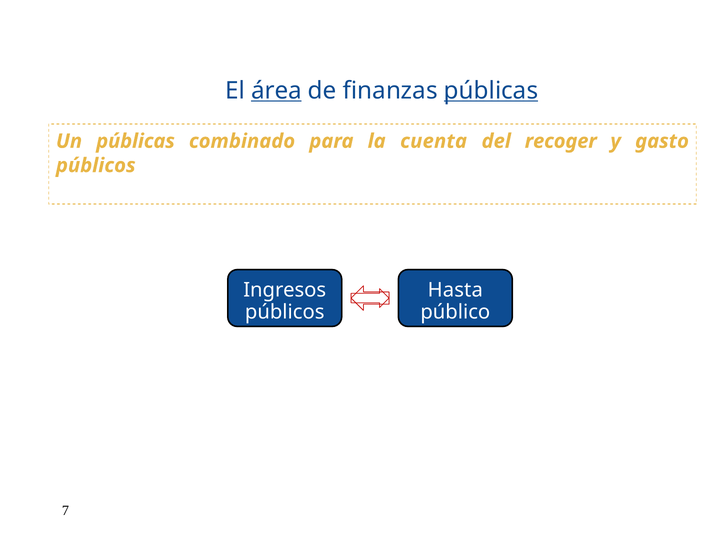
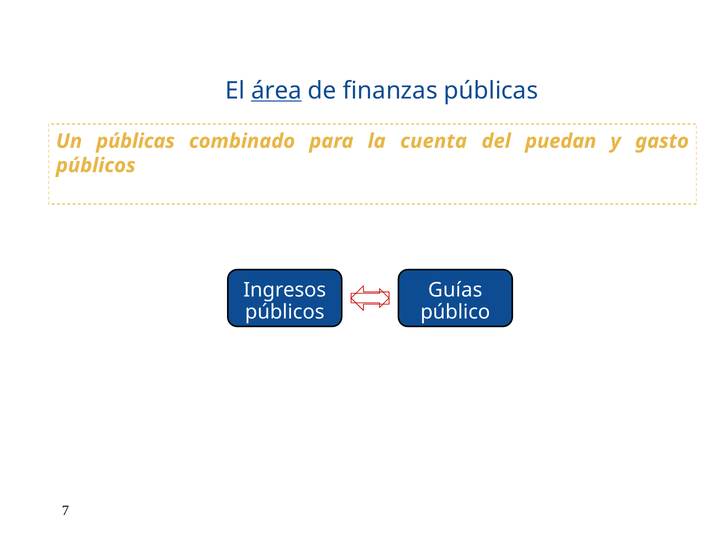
públicas at (491, 91) underline: present -> none
recoger: recoger -> puedan
Hasta: Hasta -> Guías
